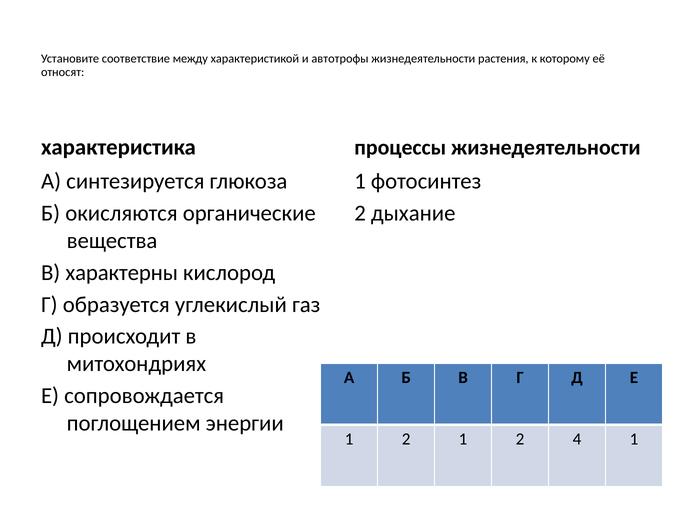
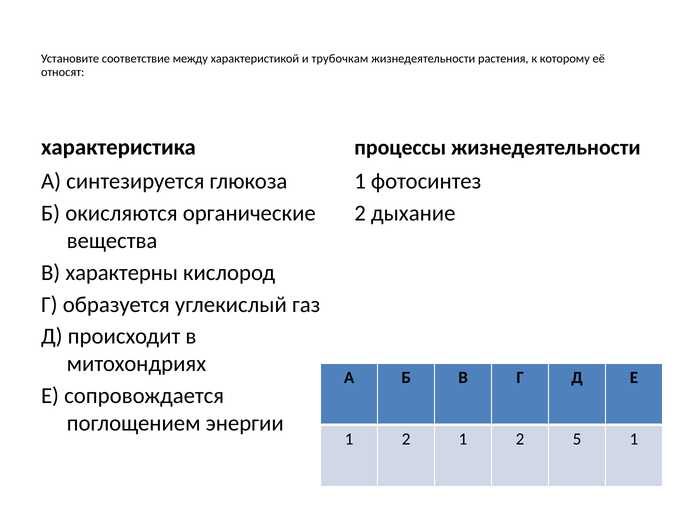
автотрофы: автотрофы -> трубочкам
4: 4 -> 5
